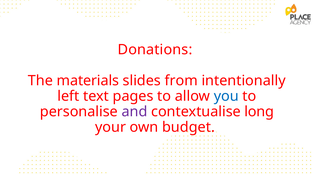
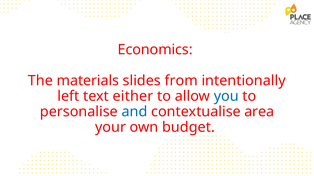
Donations: Donations -> Economics
pages: pages -> either
and colour: purple -> blue
long: long -> area
